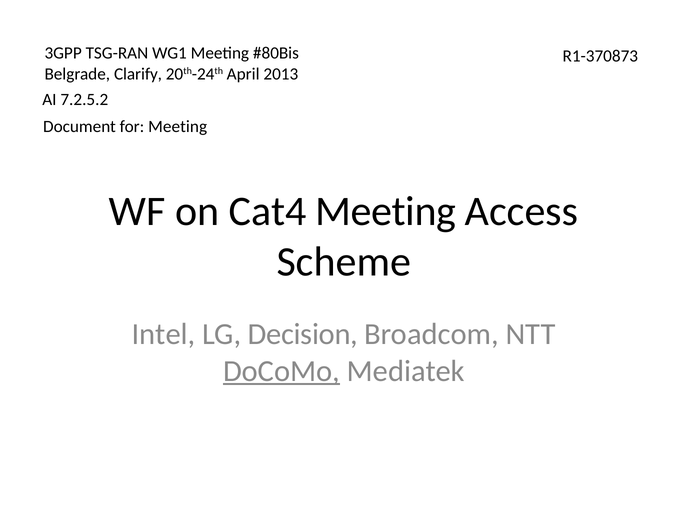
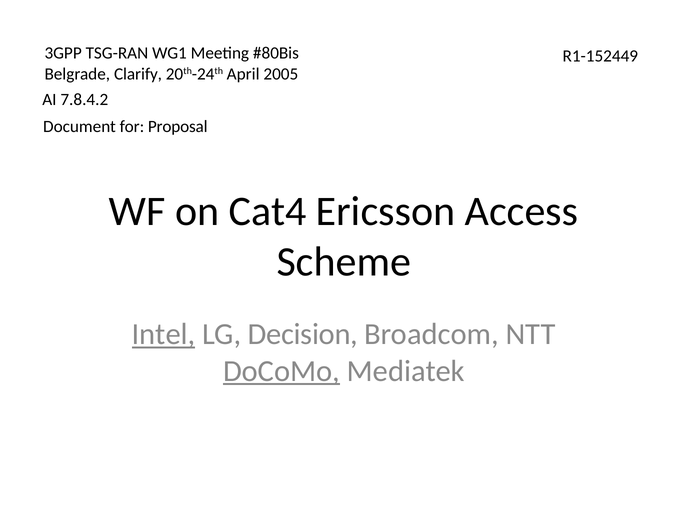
R1-370873: R1-370873 -> R1-152449
2013: 2013 -> 2005
7.2.5.2: 7.2.5.2 -> 7.8.4.2
for Meeting: Meeting -> Proposal
Cat4 Meeting: Meeting -> Ericsson
Intel underline: none -> present
